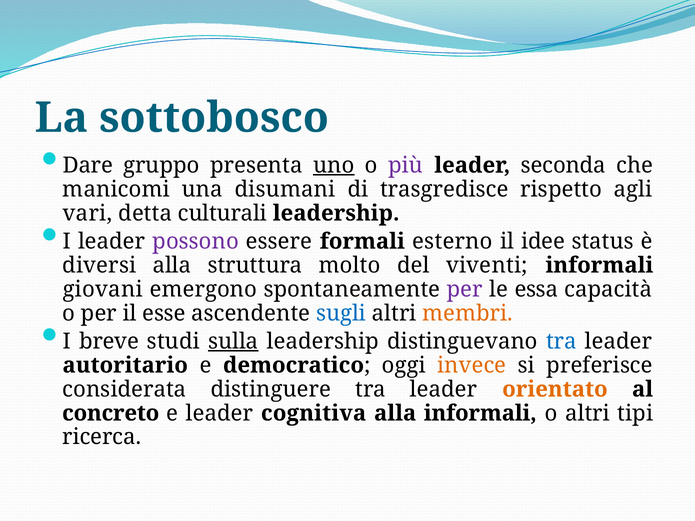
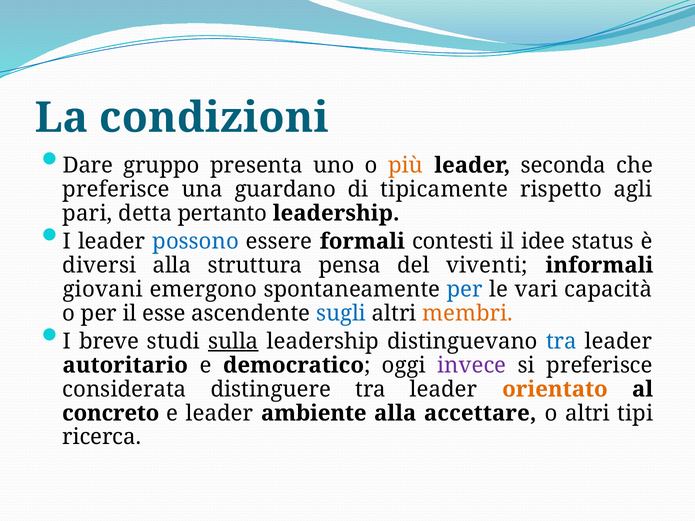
sottobosco: sottobosco -> condizioni
uno underline: present -> none
più colour: purple -> orange
manicomi at (116, 189): manicomi -> preferisce
disumani: disumani -> guardano
trasgredisce: trasgredisce -> tipicamente
vari: vari -> pari
culturali: culturali -> pertanto
possono colour: purple -> blue
esterno: esterno -> contesti
molto: molto -> pensa
per at (465, 289) colour: purple -> blue
essa: essa -> vari
invece colour: orange -> purple
cognitiva: cognitiva -> ambiente
alla informali: informali -> accettare
